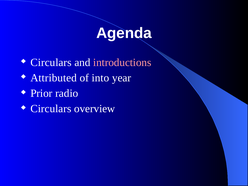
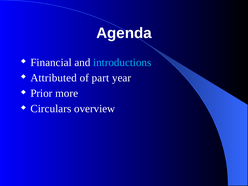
Circulars at (51, 62): Circulars -> Financial
introductions colour: pink -> light blue
into: into -> part
radio: radio -> more
